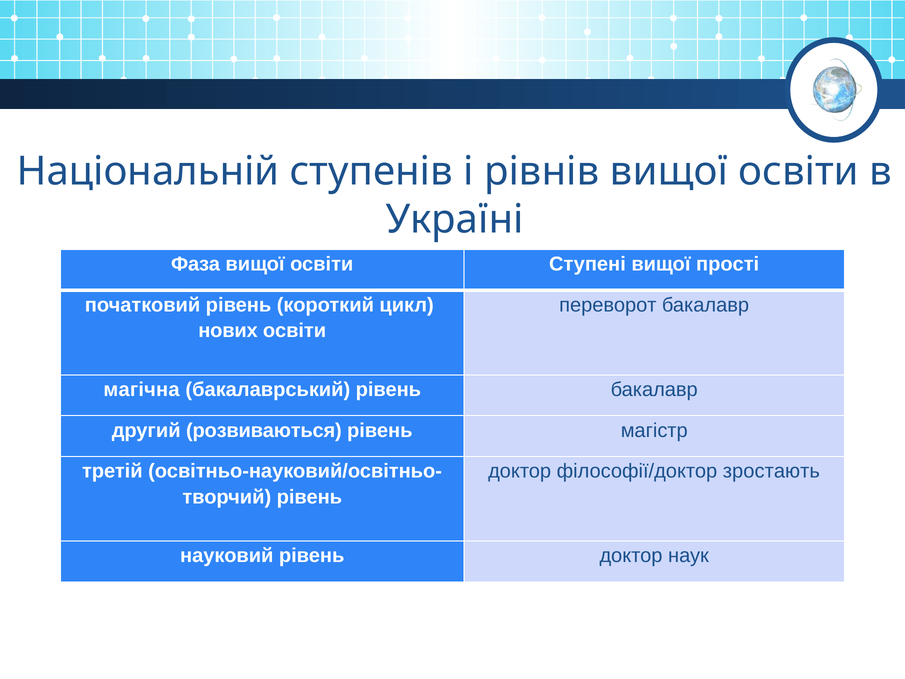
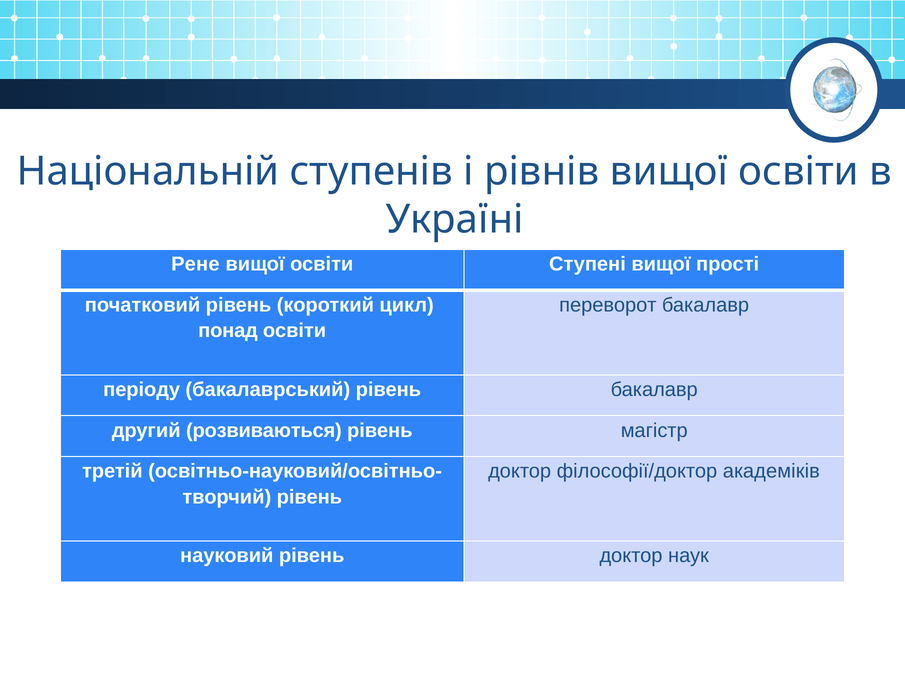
Фаза: Фаза -> Рене
нових: нових -> понад
магічна: магічна -> періоду
зростають: зростають -> академіків
